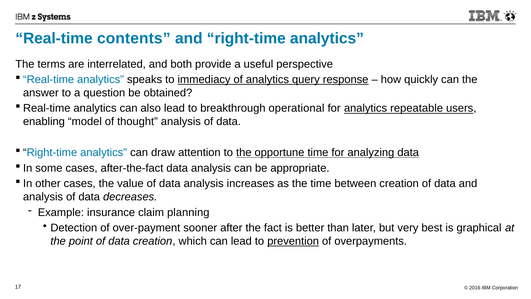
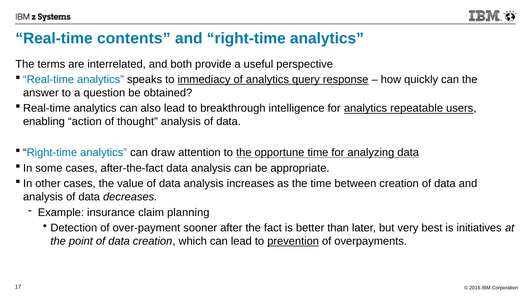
operational: operational -> intelligence
model: model -> action
graphical: graphical -> initiatives
